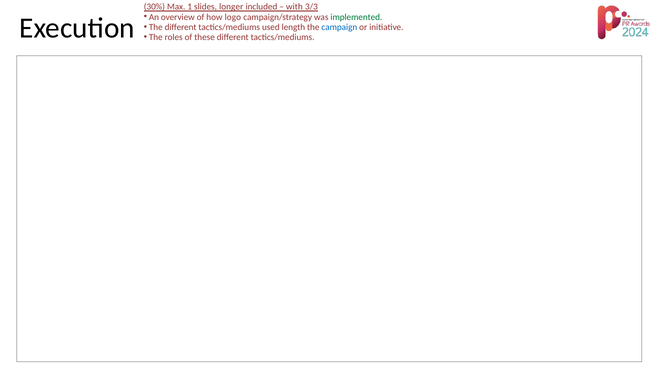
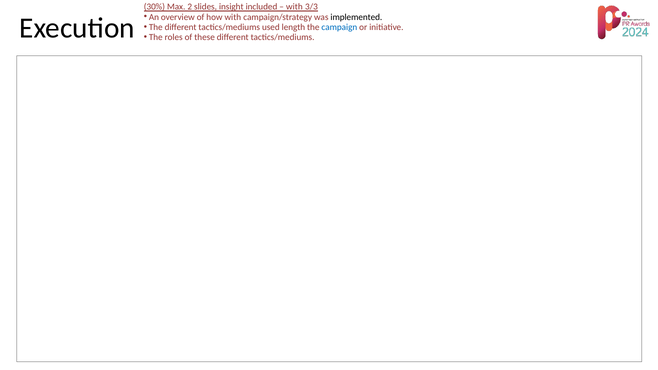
1: 1 -> 2
longer: longer -> insight
how logo: logo -> with
implemented colour: green -> black
